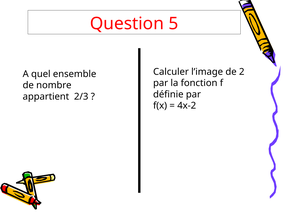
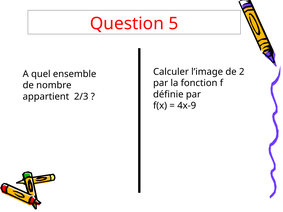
4x-2: 4x-2 -> 4x-9
